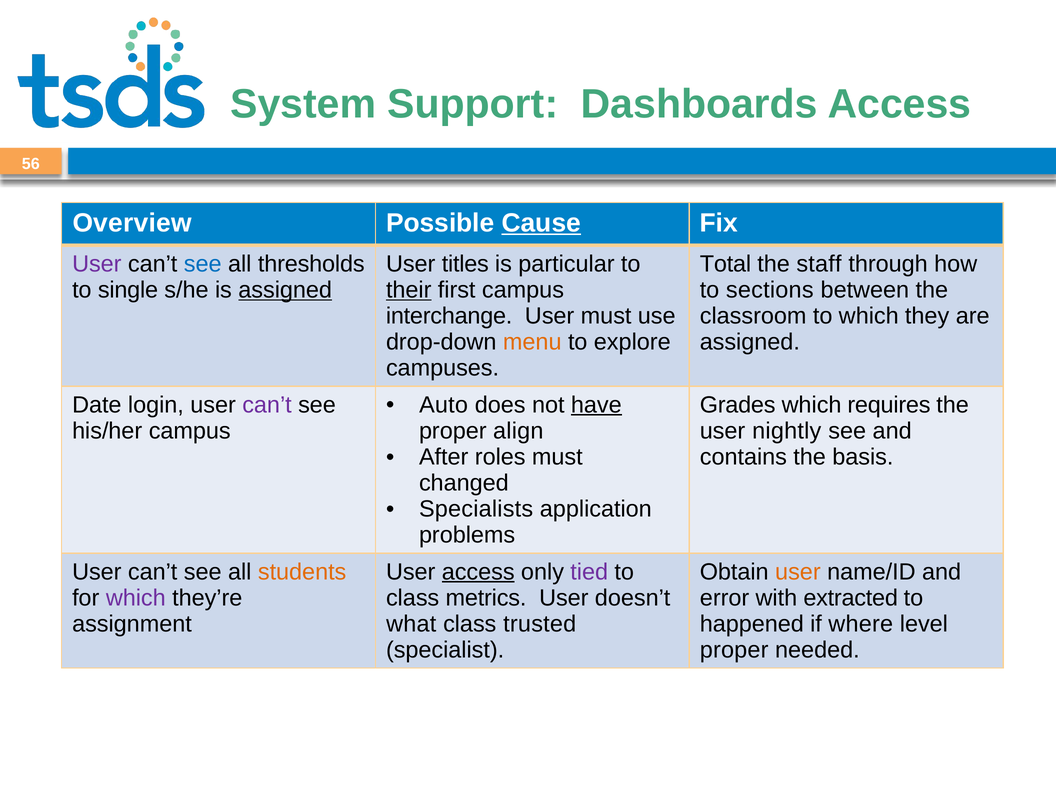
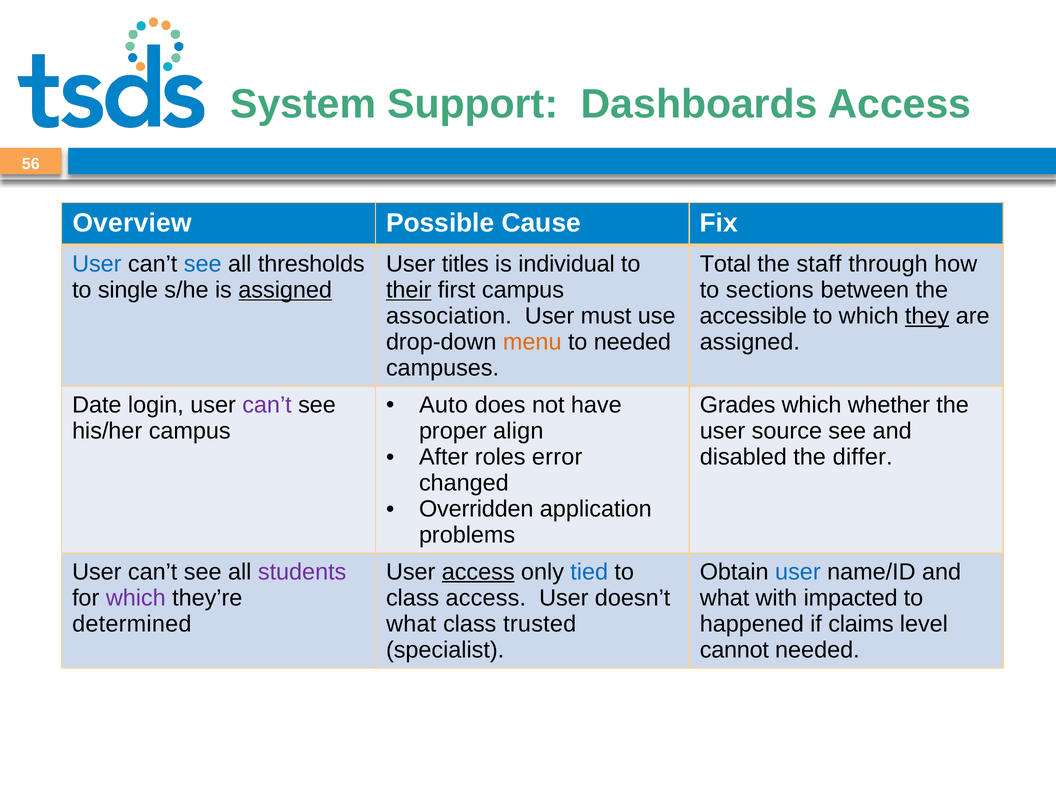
Cause underline: present -> none
User at (97, 264) colour: purple -> blue
particular: particular -> individual
interchange: interchange -> association
classroom: classroom -> accessible
they underline: none -> present
to explore: explore -> needed
have underline: present -> none
requires: requires -> whether
nightly: nightly -> source
roles must: must -> error
contains: contains -> disabled
basis: basis -> differ
Specialists: Specialists -> Overridden
students colour: orange -> purple
tied colour: purple -> blue
user at (798, 572) colour: orange -> blue
class metrics: metrics -> access
error at (725, 598): error -> what
extracted: extracted -> impacted
assignment: assignment -> determined
where: where -> claims
proper at (734, 650): proper -> cannot
